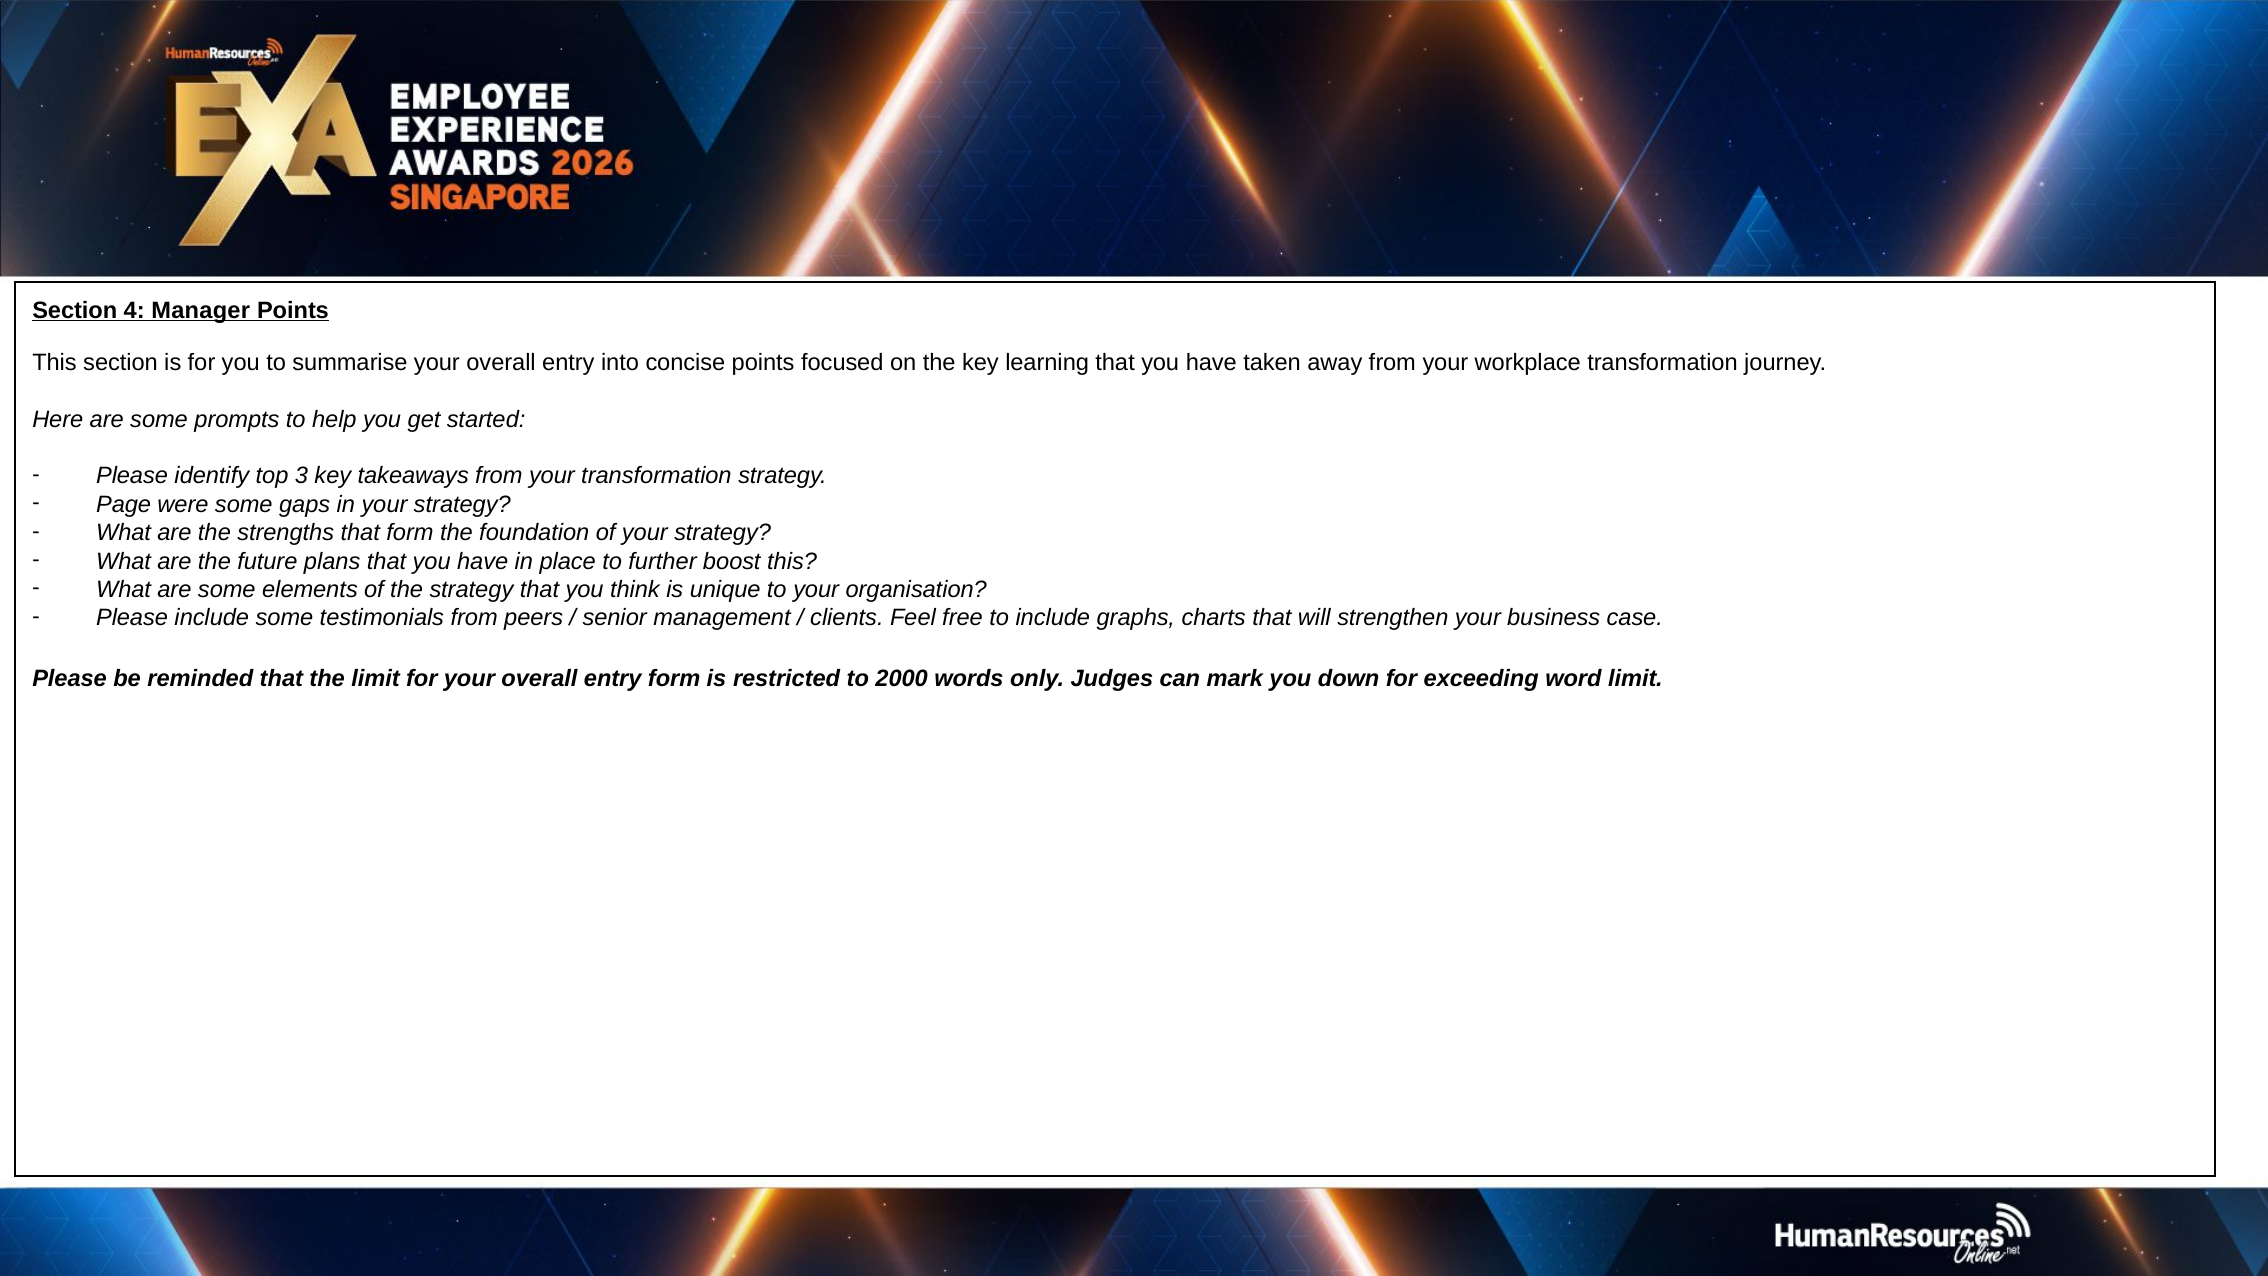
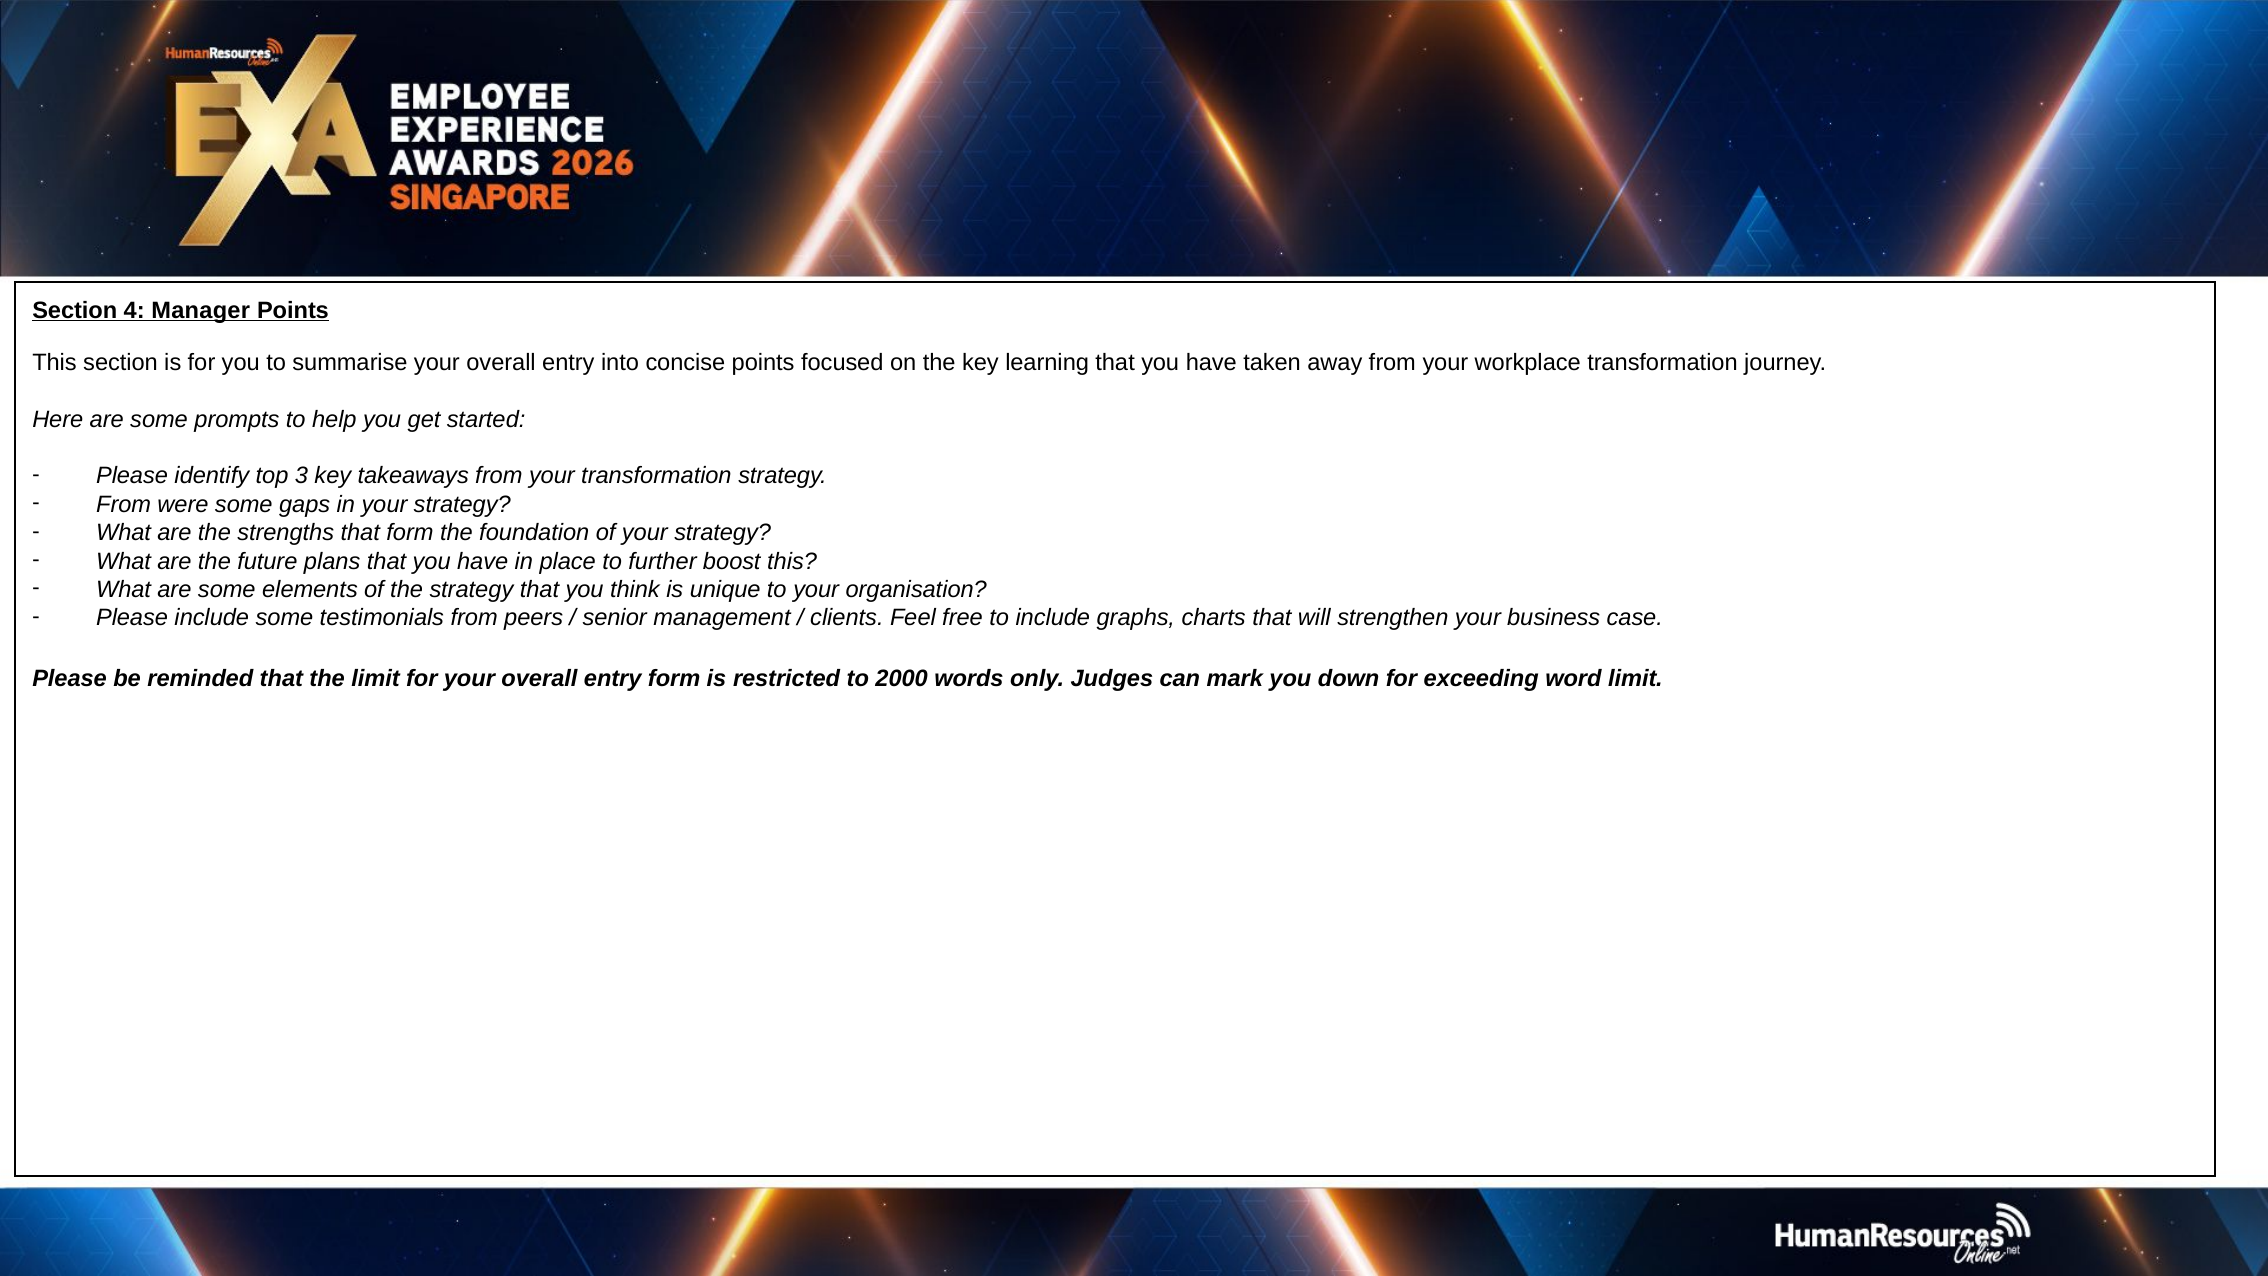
Page at (124, 504): Page -> From
